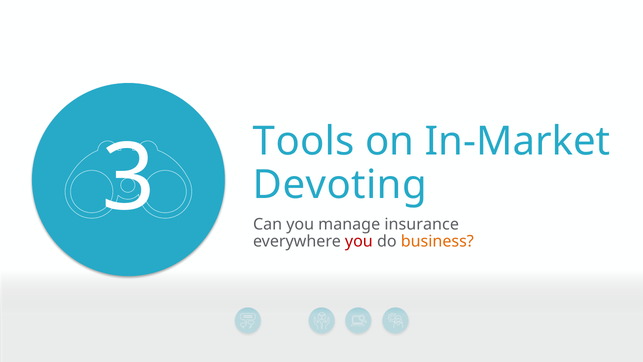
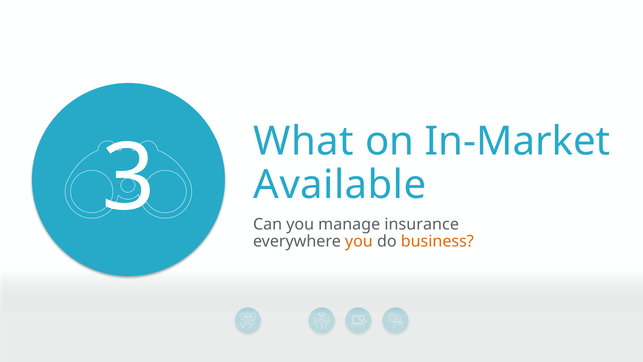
Tools: Tools -> What
Devoting: Devoting -> Available
you at (359, 241) colour: red -> orange
